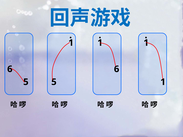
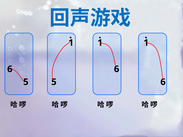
5 1: 1 -> 6
